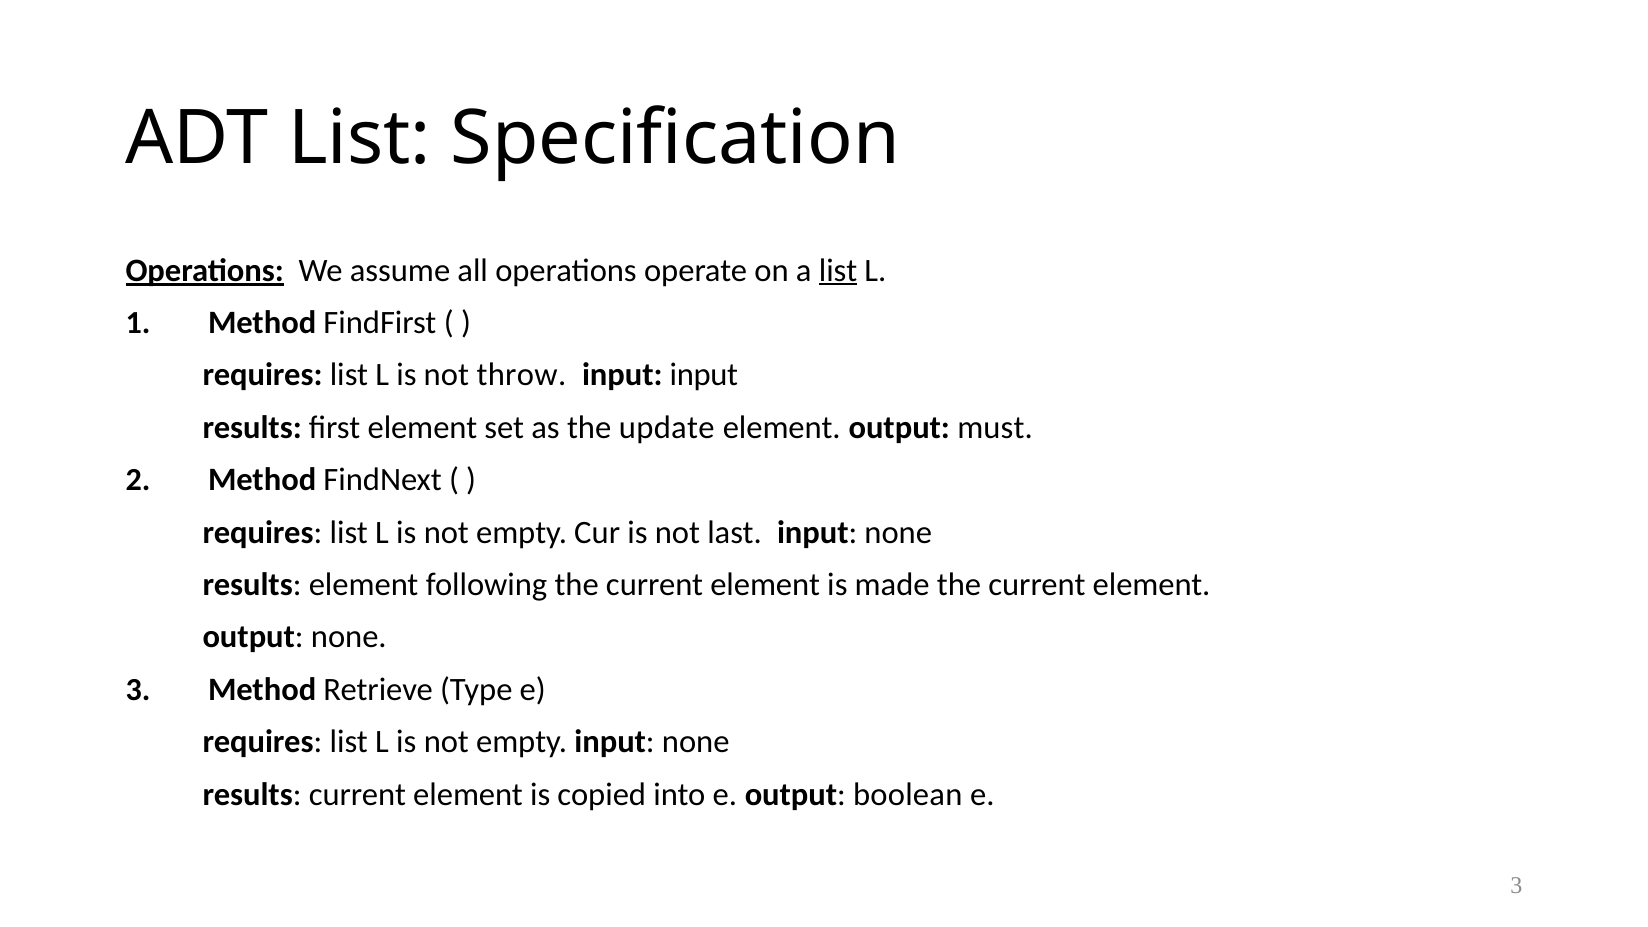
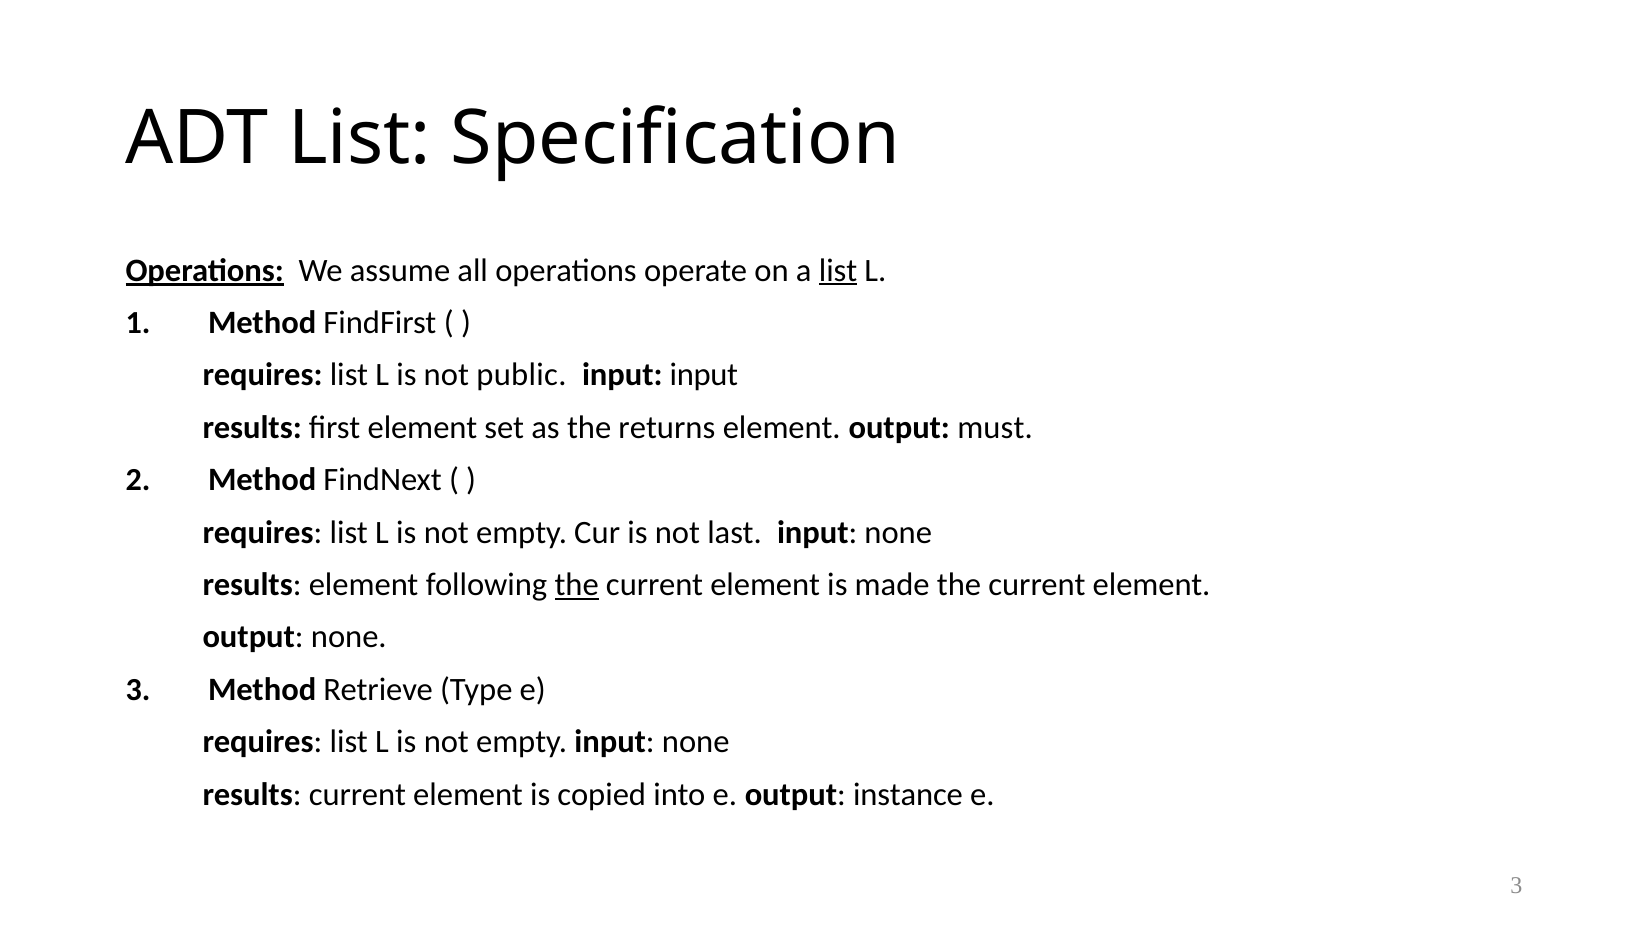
throw: throw -> public
update: update -> returns
the at (577, 585) underline: none -> present
boolean: boolean -> instance
